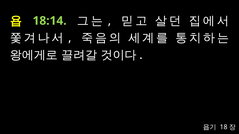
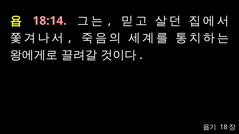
18:14 colour: light green -> pink
